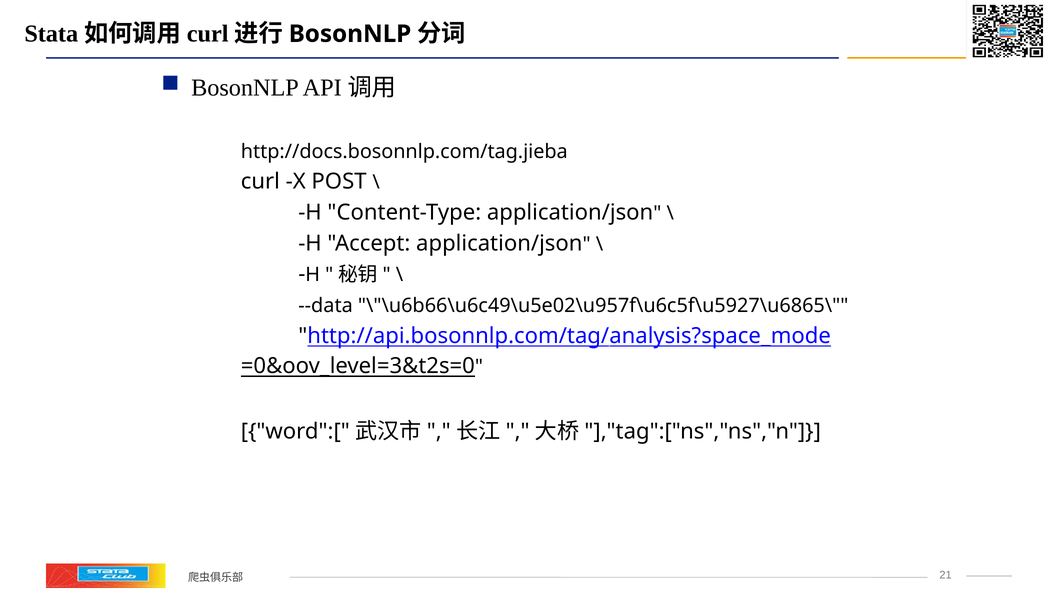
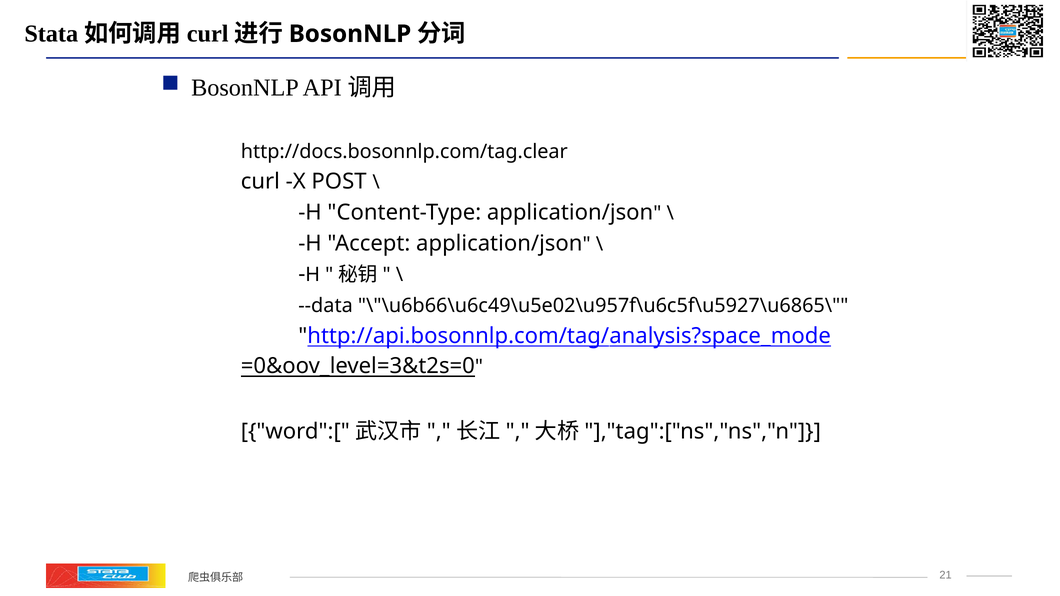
http://docs.bosonnlp.com/tag.jieba: http://docs.bosonnlp.com/tag.jieba -> http://docs.bosonnlp.com/tag.clear
